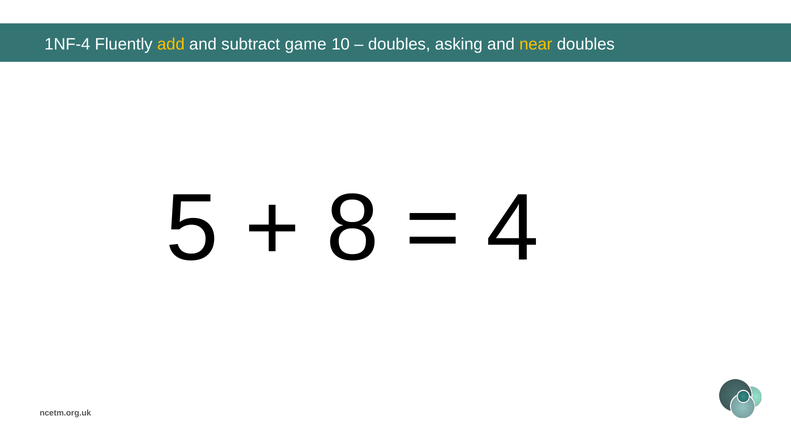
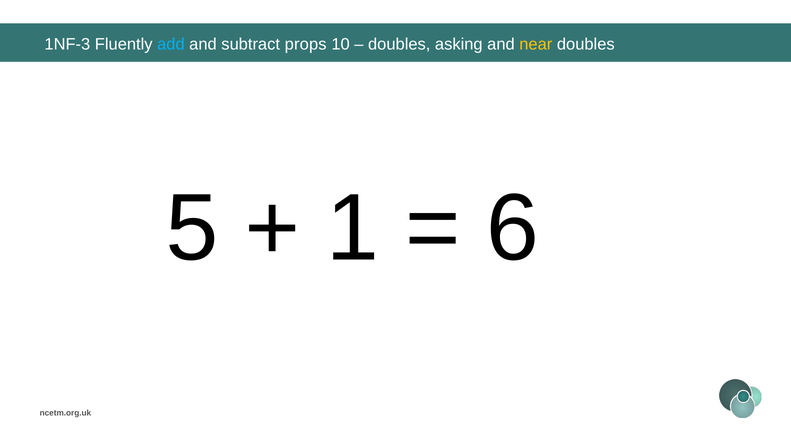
1NF-4: 1NF-4 -> 1NF-3
add colour: yellow -> light blue
game: game -> props
8: 8 -> 1
4: 4 -> 6
